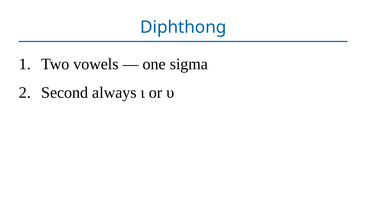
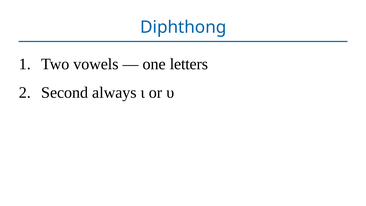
sigma: sigma -> letters
